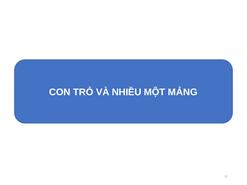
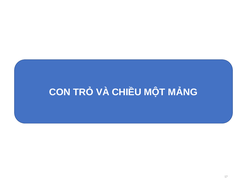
NHIỀU: NHIỀU -> CHIỀU
